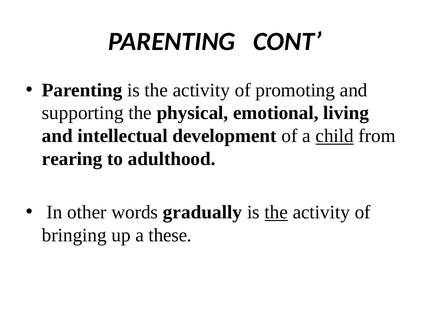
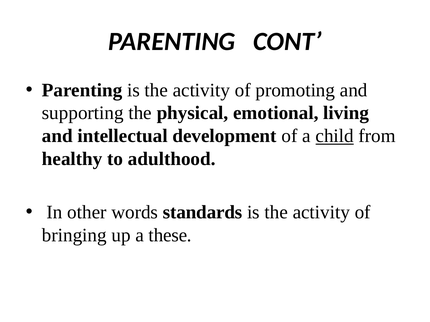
rearing: rearing -> healthy
gradually: gradually -> standards
the at (276, 213) underline: present -> none
